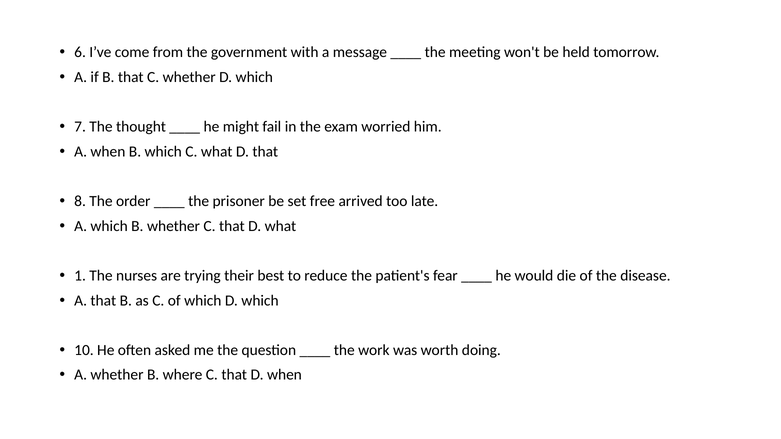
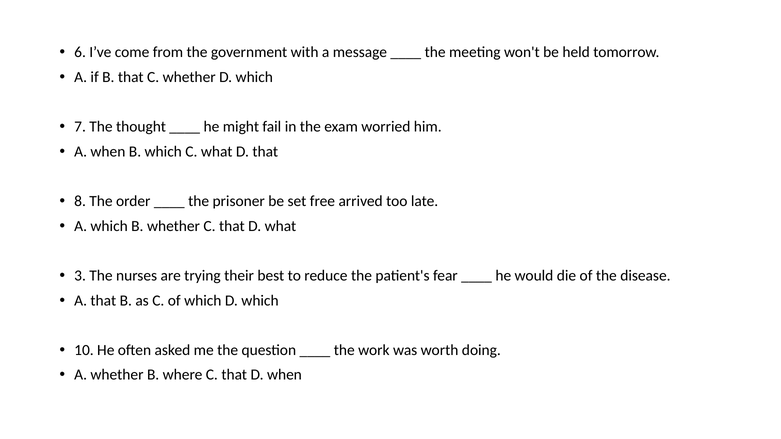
1: 1 -> 3
